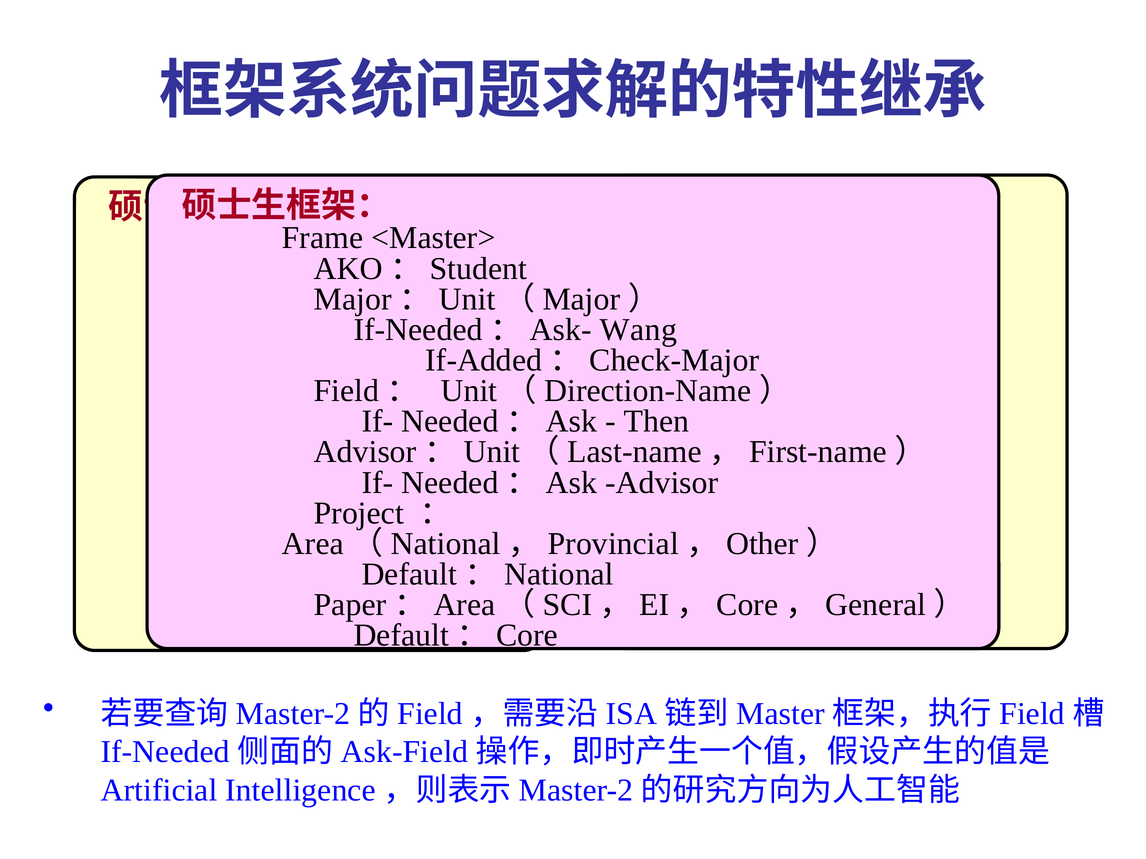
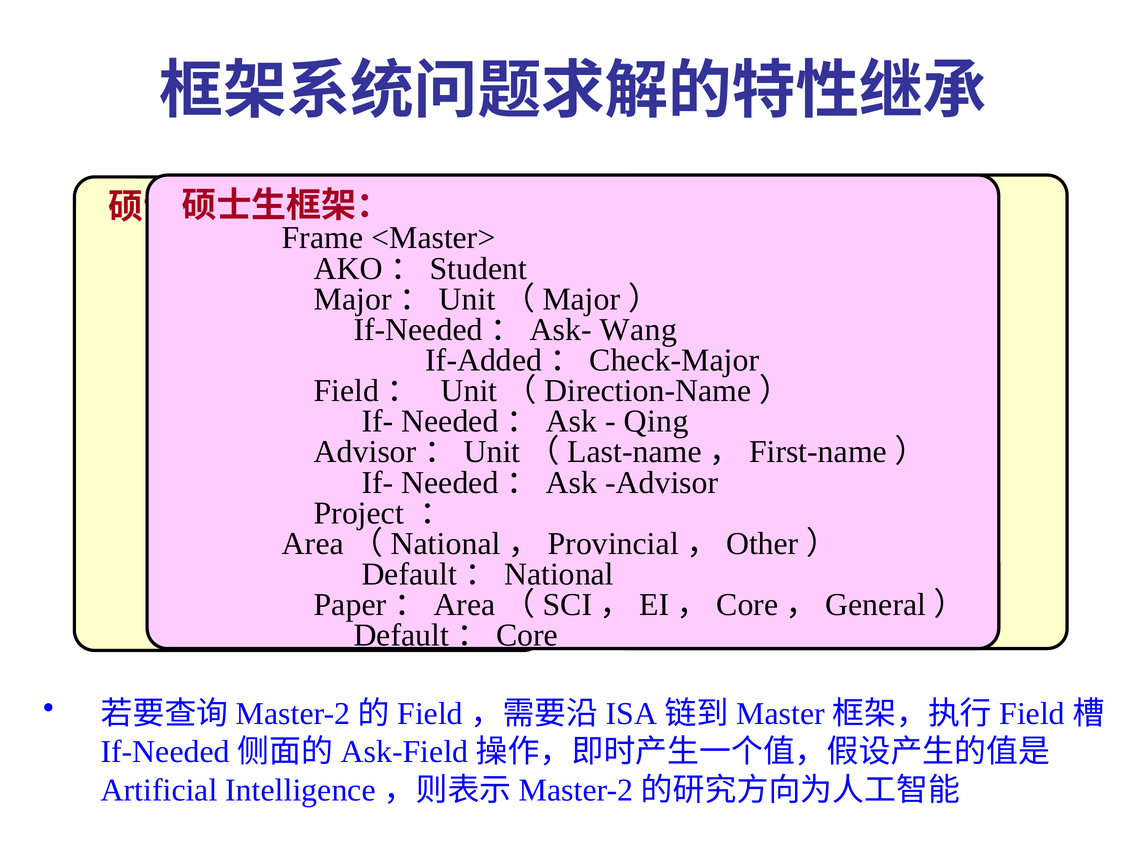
Then at (656, 422): Then -> Qing
